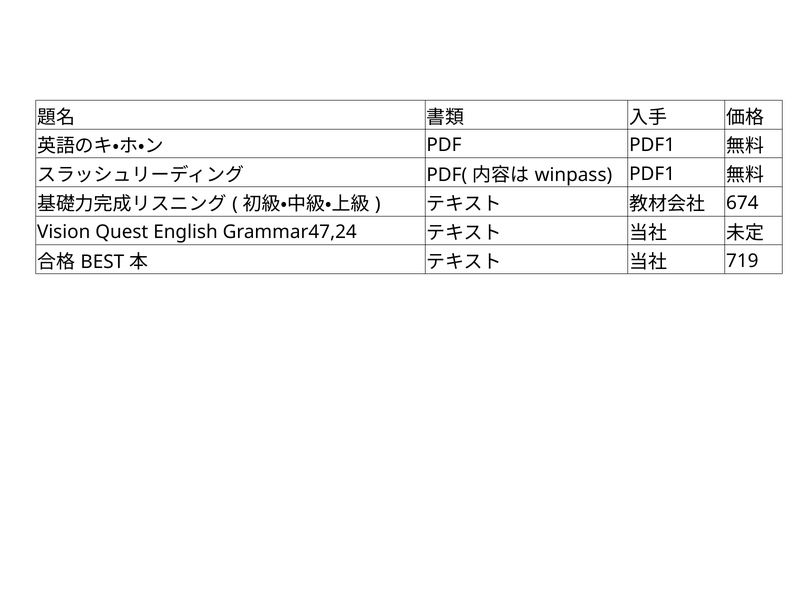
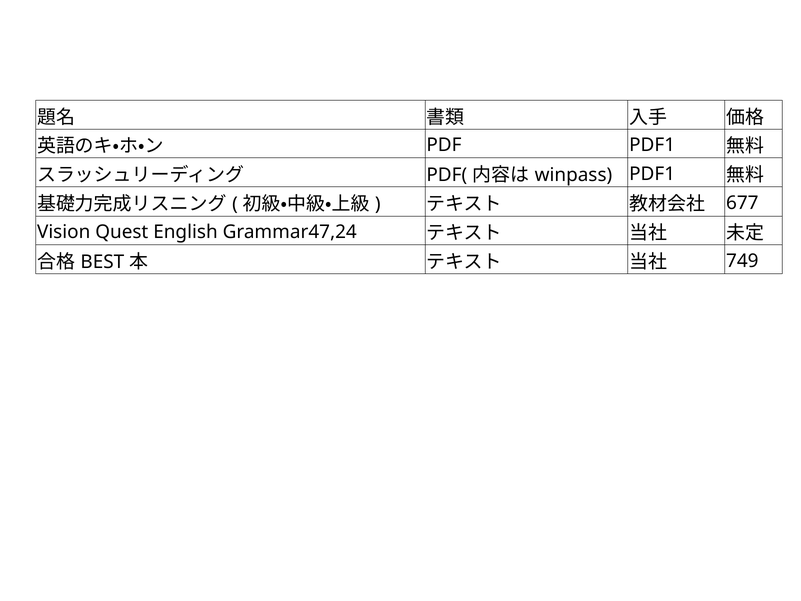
674: 674 -> 677
719: 719 -> 749
